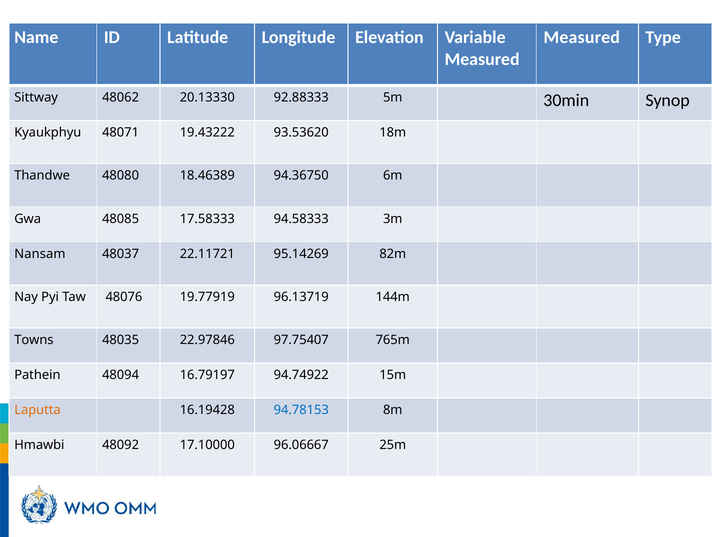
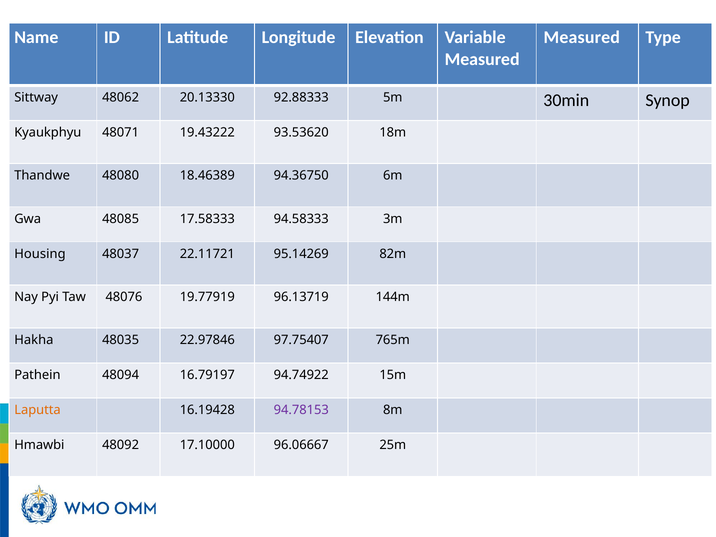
Nansam: Nansam -> Housing
Towns: Towns -> Hakha
94.78153 colour: blue -> purple
